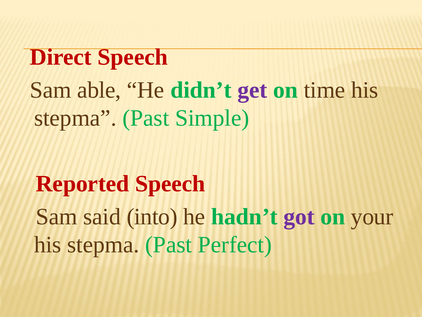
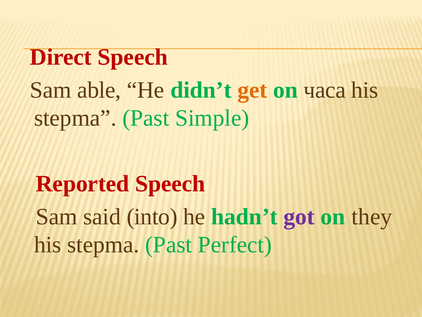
get colour: purple -> orange
time: time -> часа
your: your -> they
